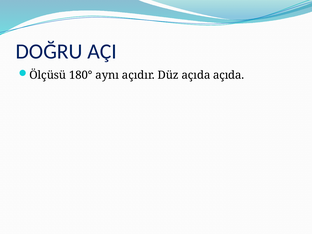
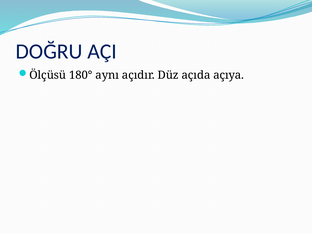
açıda açıda: açıda -> açıya
